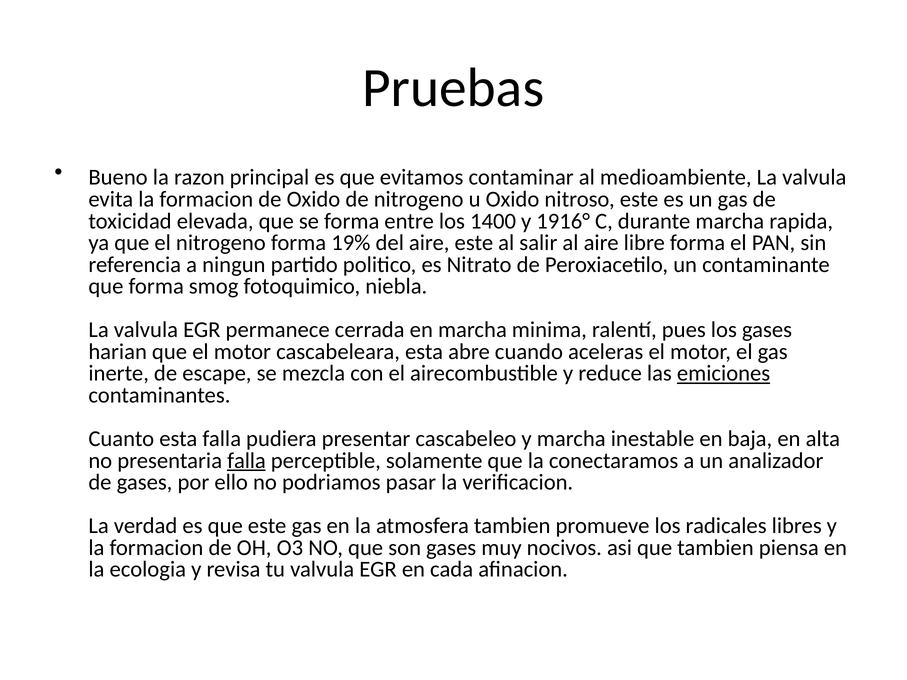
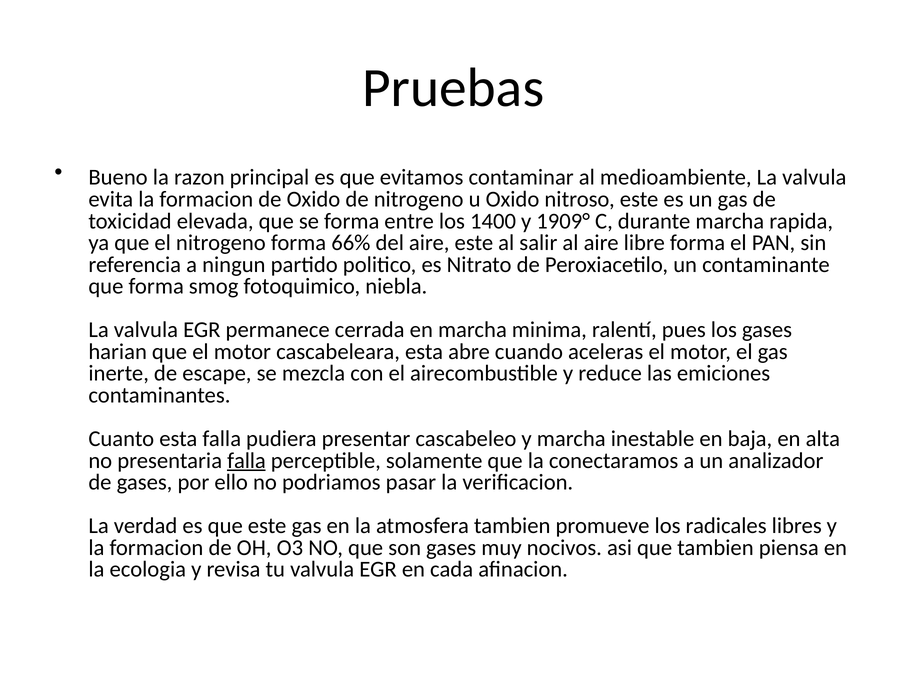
1916°: 1916° -> 1909°
19%: 19% -> 66%
emiciones underline: present -> none
